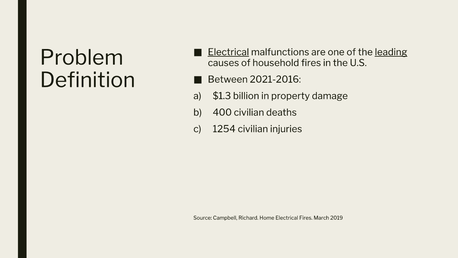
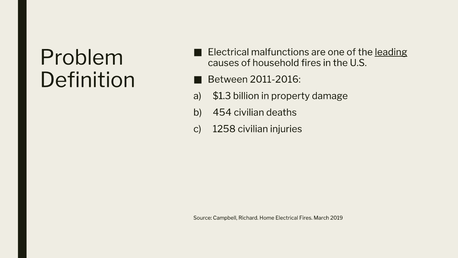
Electrical at (228, 52) underline: present -> none
2021-2016: 2021-2016 -> 2011-2016
400: 400 -> 454
1254: 1254 -> 1258
